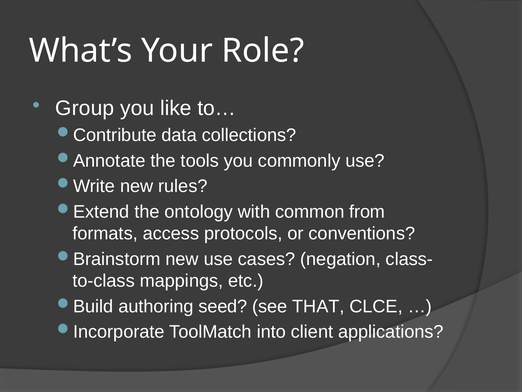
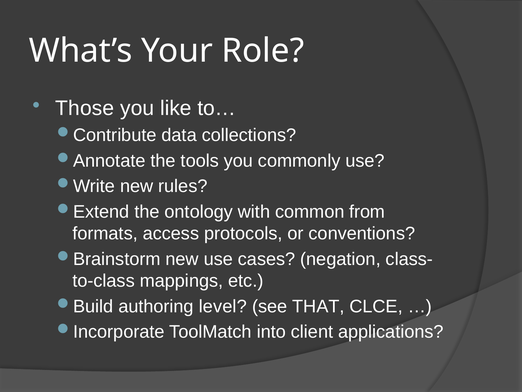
Group: Group -> Those
seed: seed -> level
